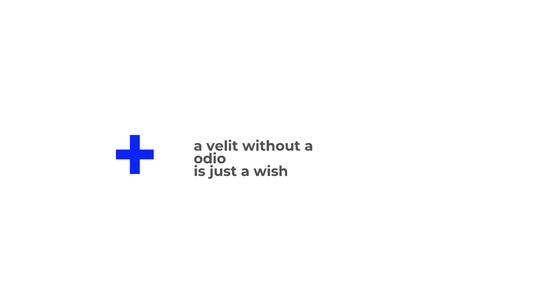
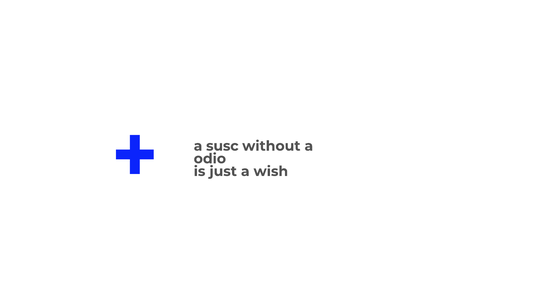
velit: velit -> susc
